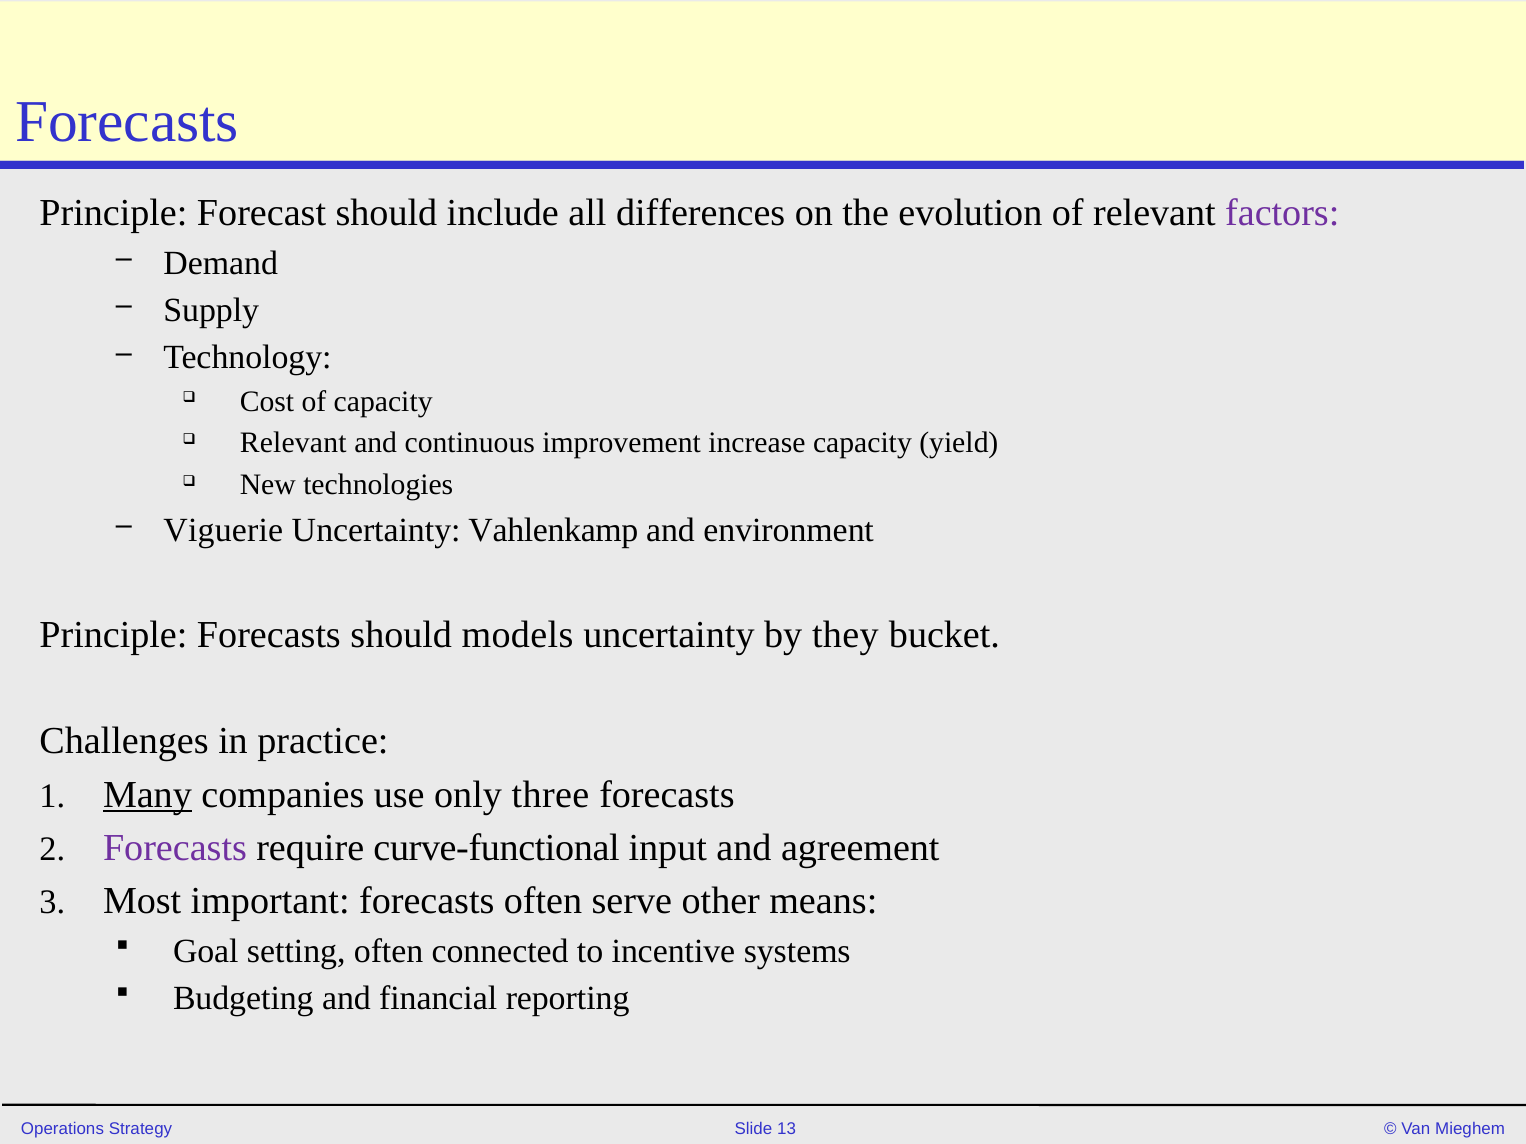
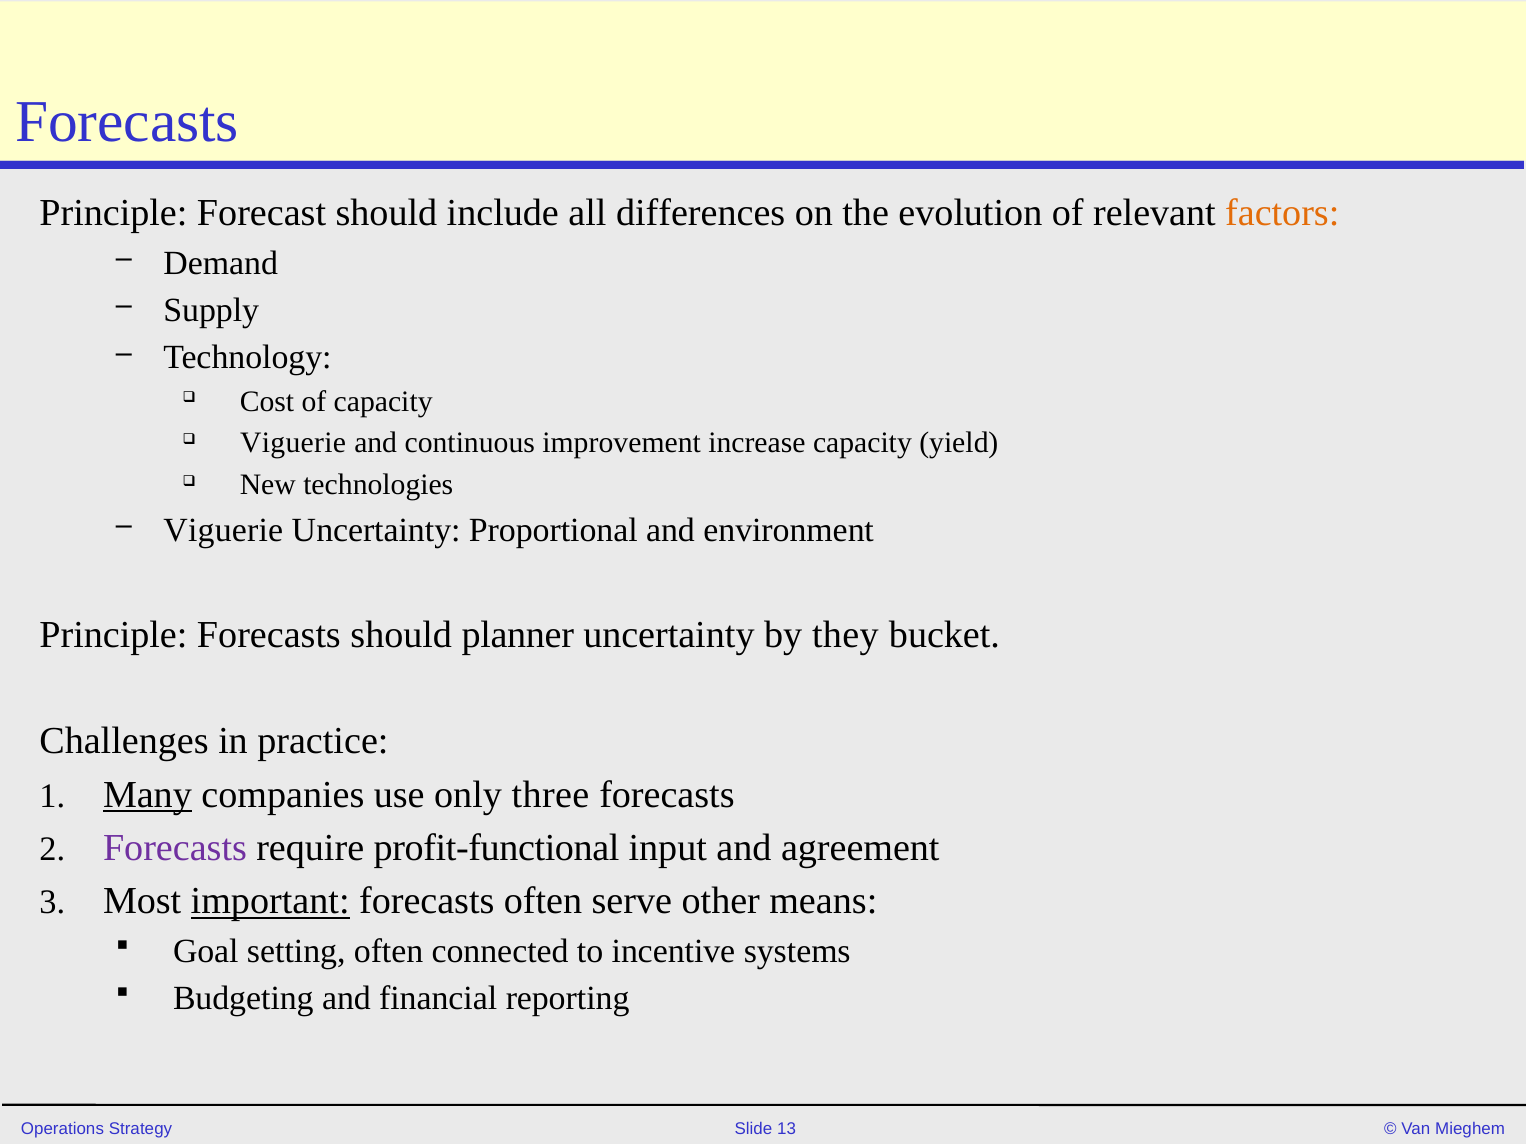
factors colour: purple -> orange
Relevant at (293, 443): Relevant -> Viguerie
Vahlenkamp: Vahlenkamp -> Proportional
models: models -> planner
curve-functional: curve-functional -> profit-functional
important underline: none -> present
